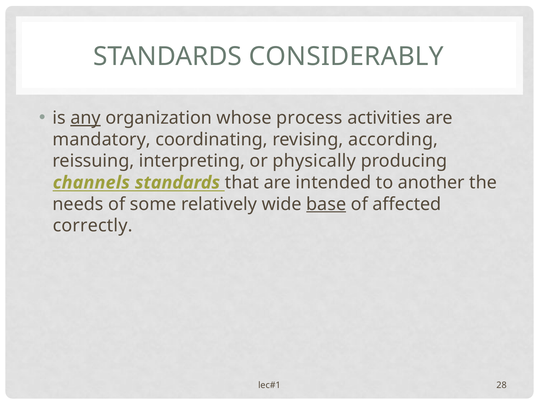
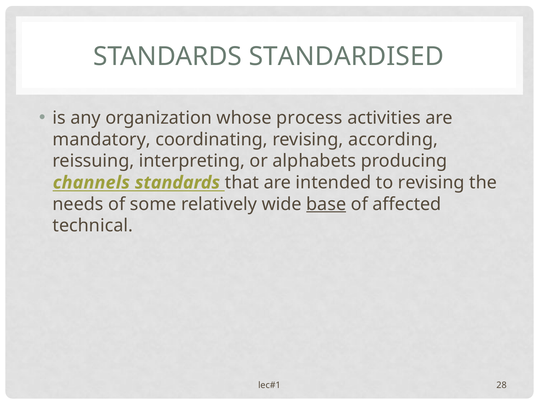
CONSIDERABLY: CONSIDERABLY -> STANDARDISED
any underline: present -> none
physically: physically -> alphabets
to another: another -> revising
correctly: correctly -> technical
